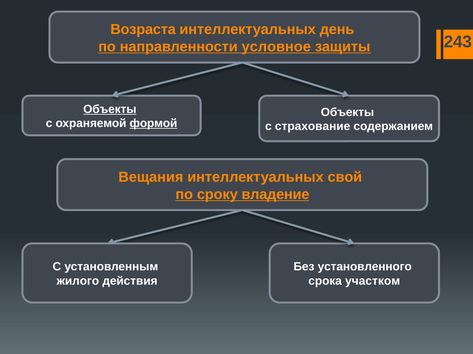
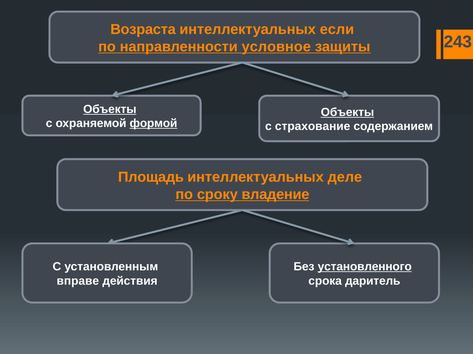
день: день -> если
Объекты at (347, 112) underline: none -> present
Вещания: Вещания -> Площадь
свой: свой -> деле
установленного underline: none -> present
жилого: жилого -> вправе
участком: участком -> даритель
